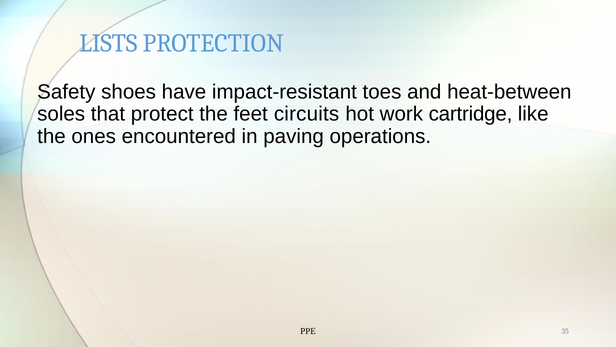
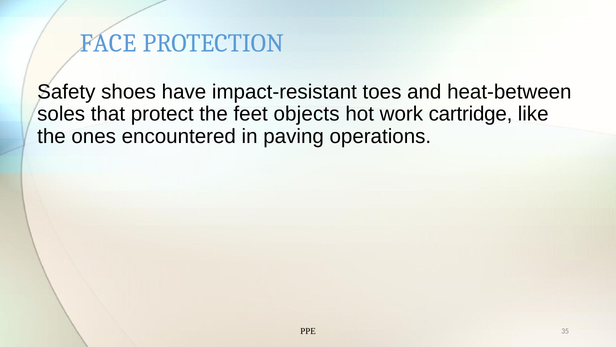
LISTS: LISTS -> FACE
circuits: circuits -> objects
